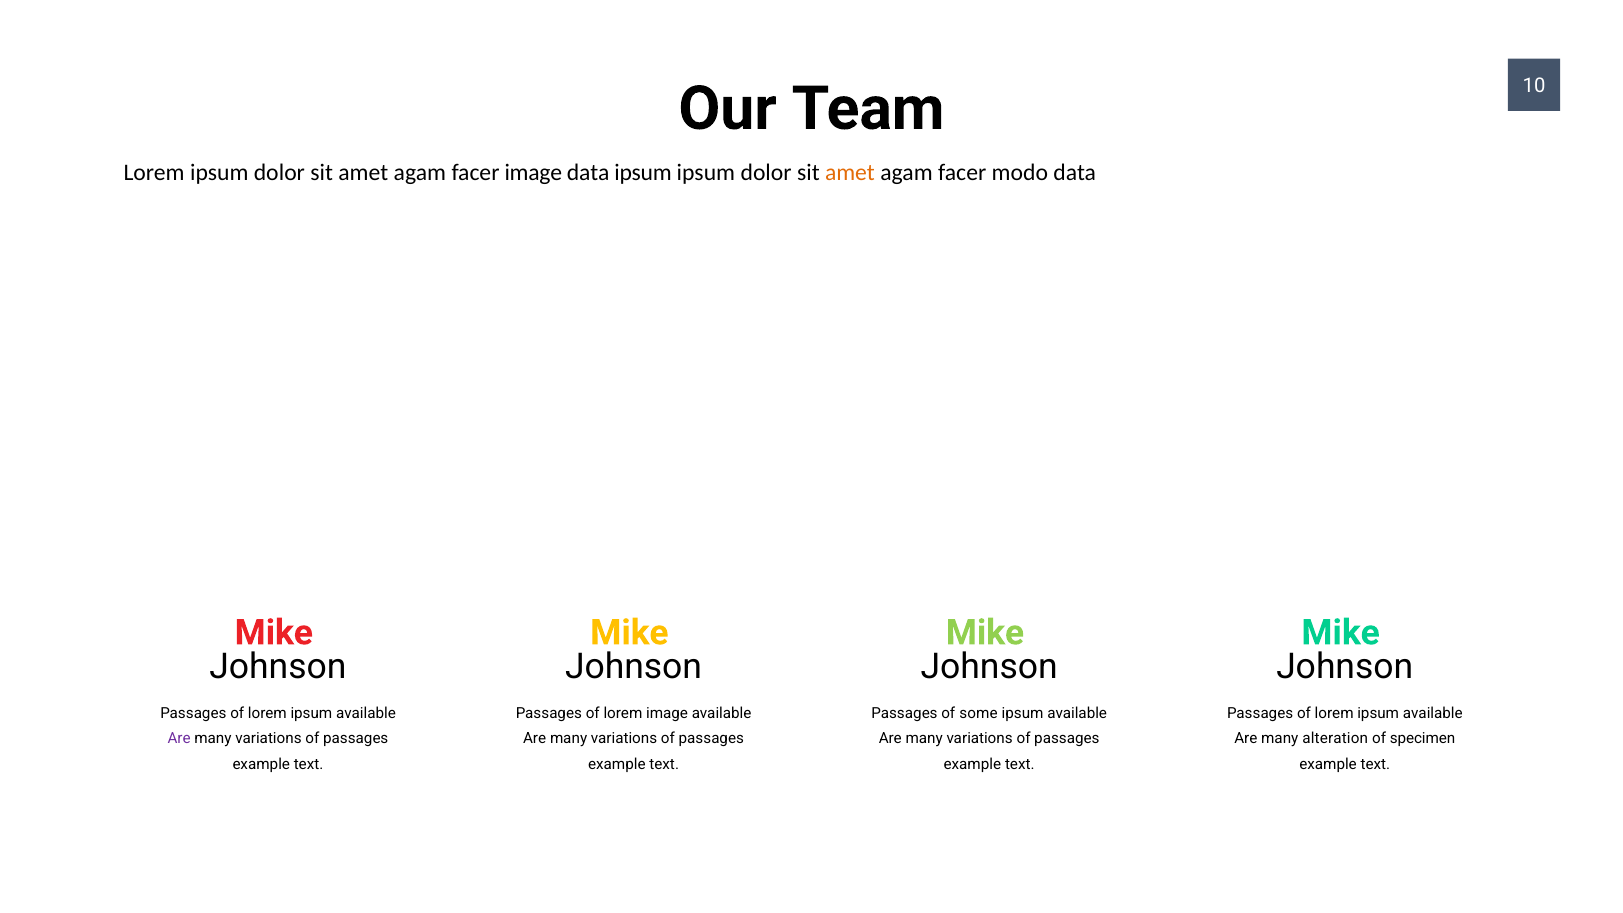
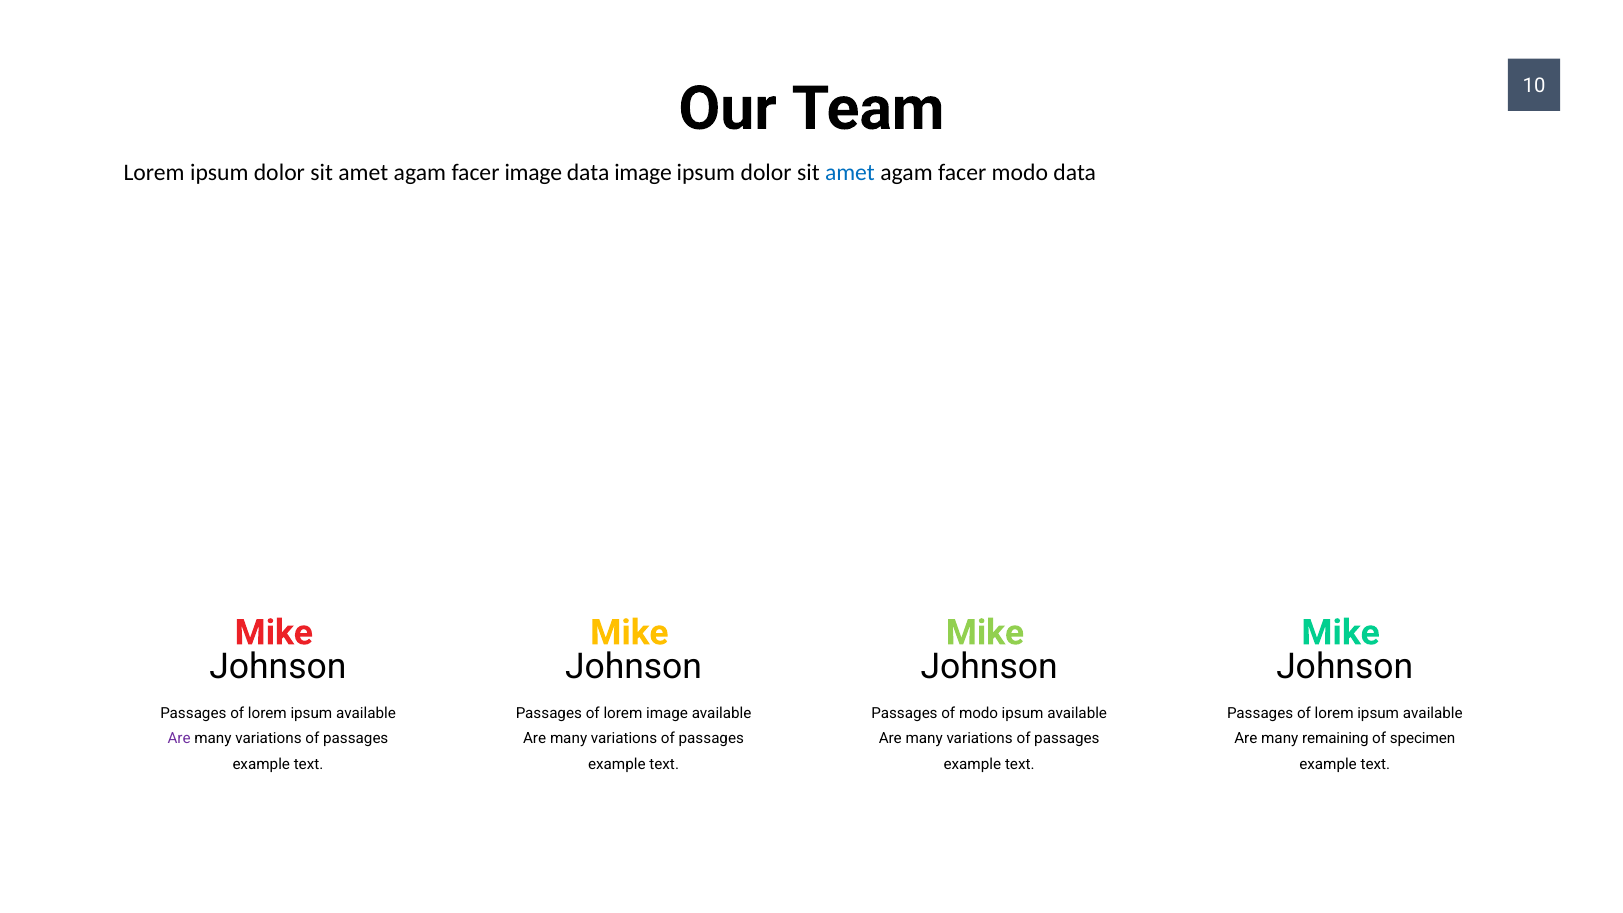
data ipsum: ipsum -> image
amet at (850, 173) colour: orange -> blue
of some: some -> modo
alteration: alteration -> remaining
